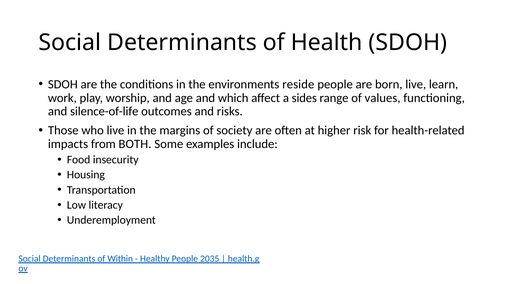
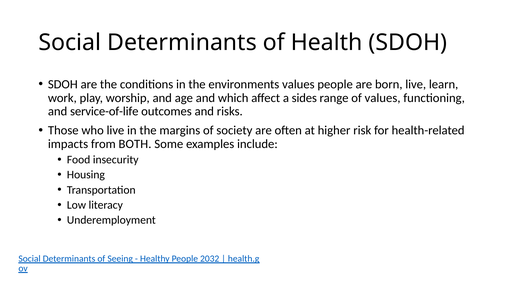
environments reside: reside -> values
silence-of-life: silence-of-life -> service-of-life
Within: Within -> Seeing
2035: 2035 -> 2032
